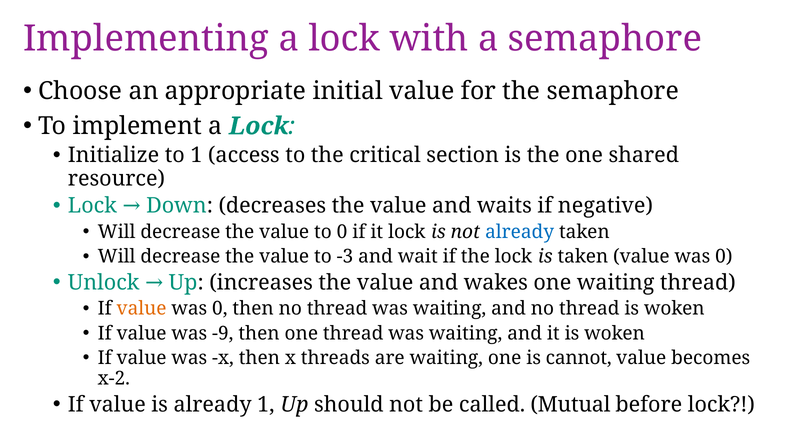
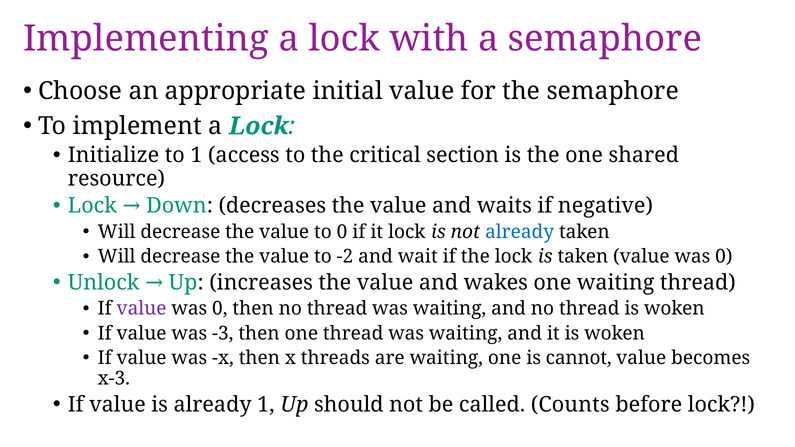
-3: -3 -> -2
value at (142, 309) colour: orange -> purple
-9: -9 -> -3
x-2: x-2 -> x-3
Mutual: Mutual -> Counts
